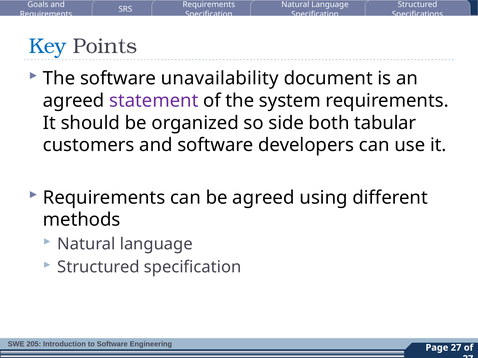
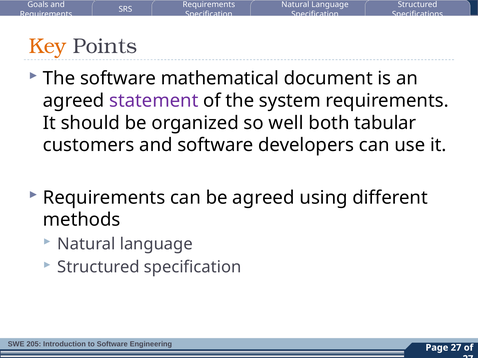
Key colour: blue -> orange
unavailability: unavailability -> mathematical
side: side -> well
